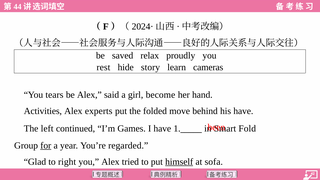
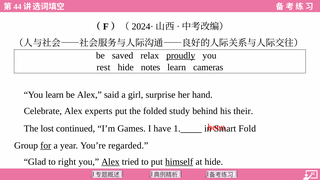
proudly underline: none -> present
story: story -> notes
You tears: tears -> learn
become: become -> surprise
Activities: Activities -> Celebrate
move: move -> study
his have: have -> their
left: left -> lost
Alex at (110, 162) underline: none -> present
at sofa: sofa -> hide
